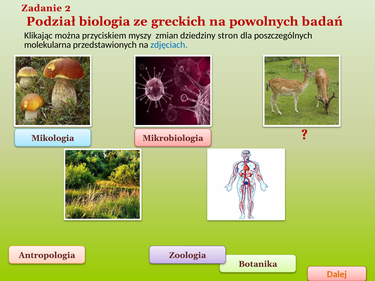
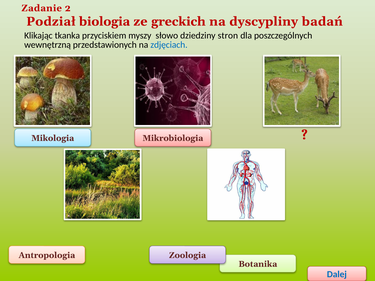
powolnych: powolnych -> dyscypliny
można: można -> tkanka
zmian: zmian -> słowo
molekularna: molekularna -> wewnętrzną
Dalej colour: orange -> blue
